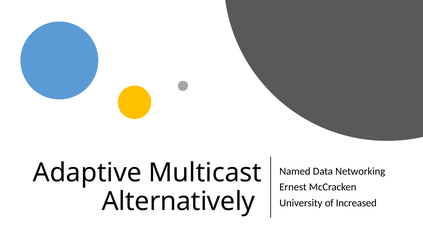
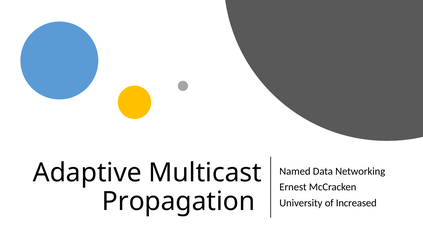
Alternatively: Alternatively -> Propagation
